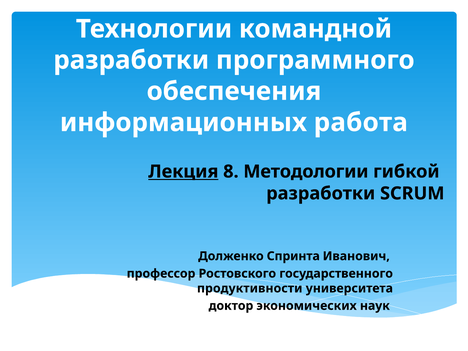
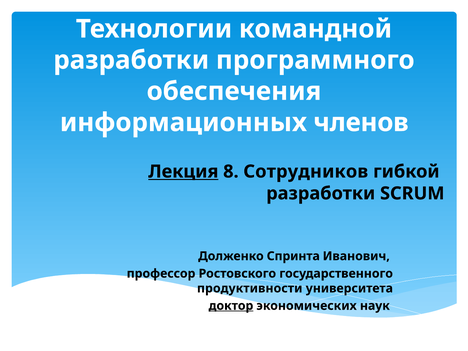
работа: работа -> членов
Методологии: Методологии -> Сотрудников
доктор underline: none -> present
